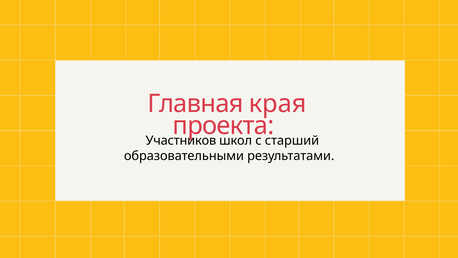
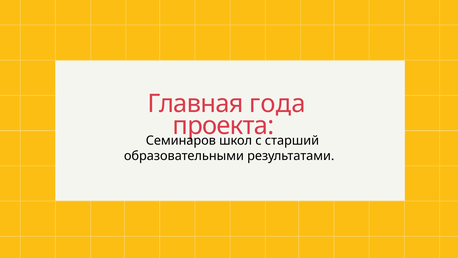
края: края -> года
Участников: Участников -> Семинаров
